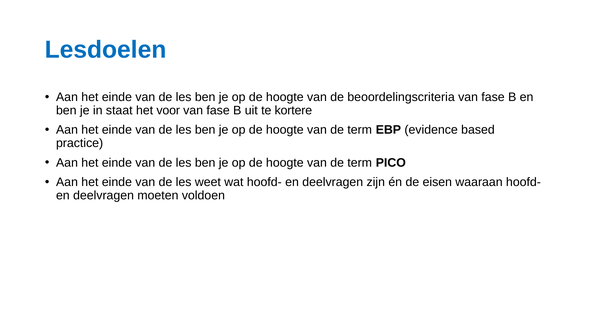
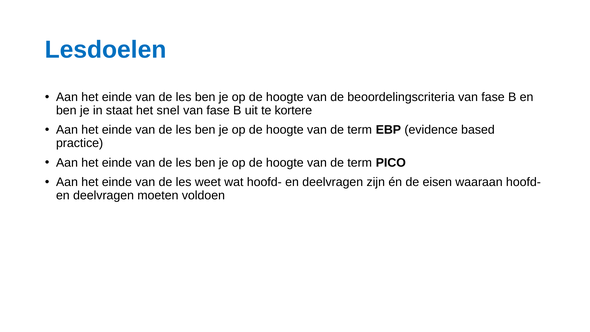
voor: voor -> snel
